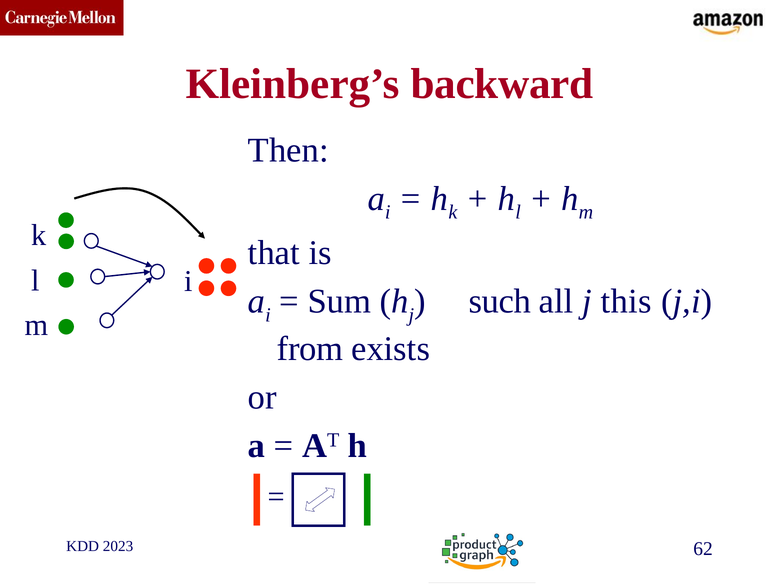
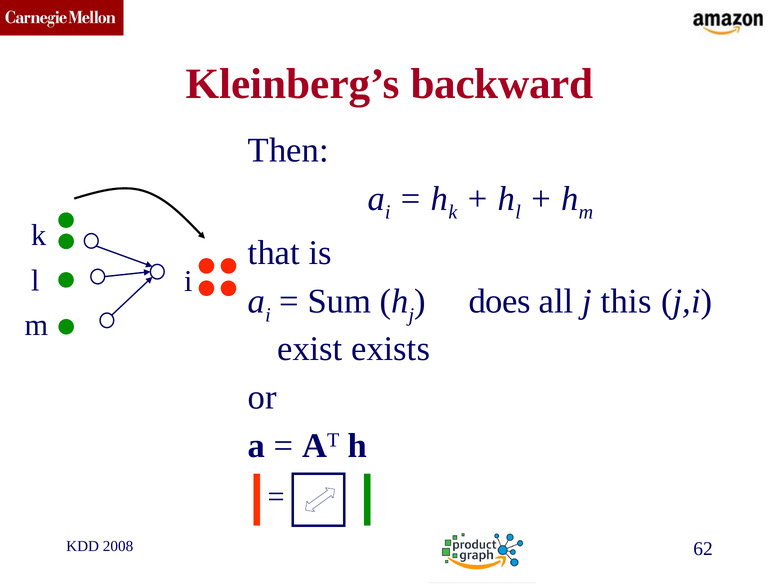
such: such -> does
from: from -> exist
2023: 2023 -> 2008
